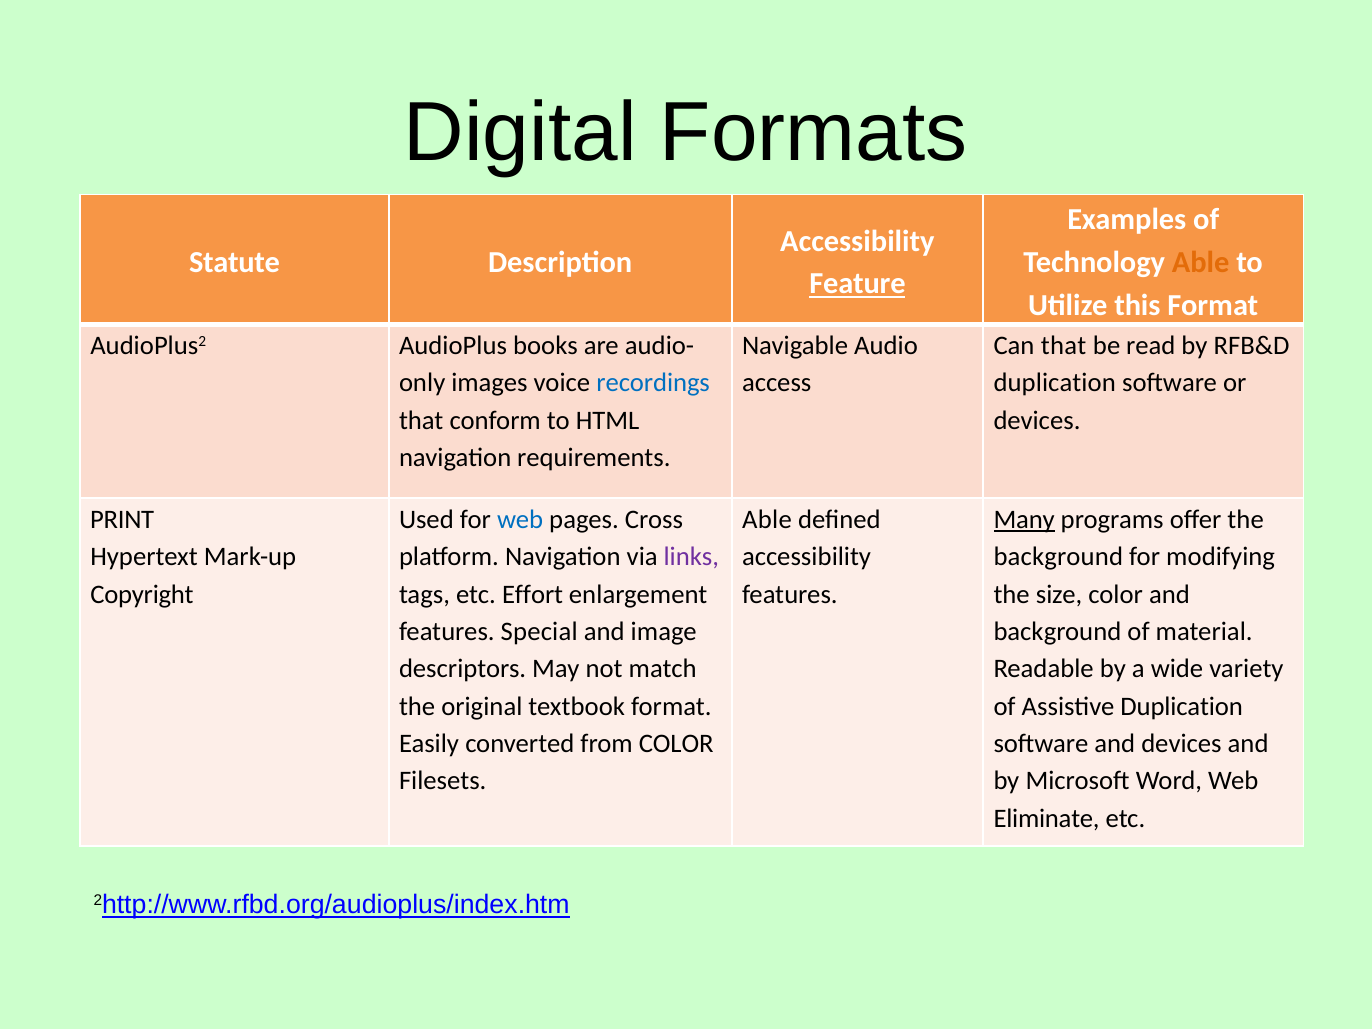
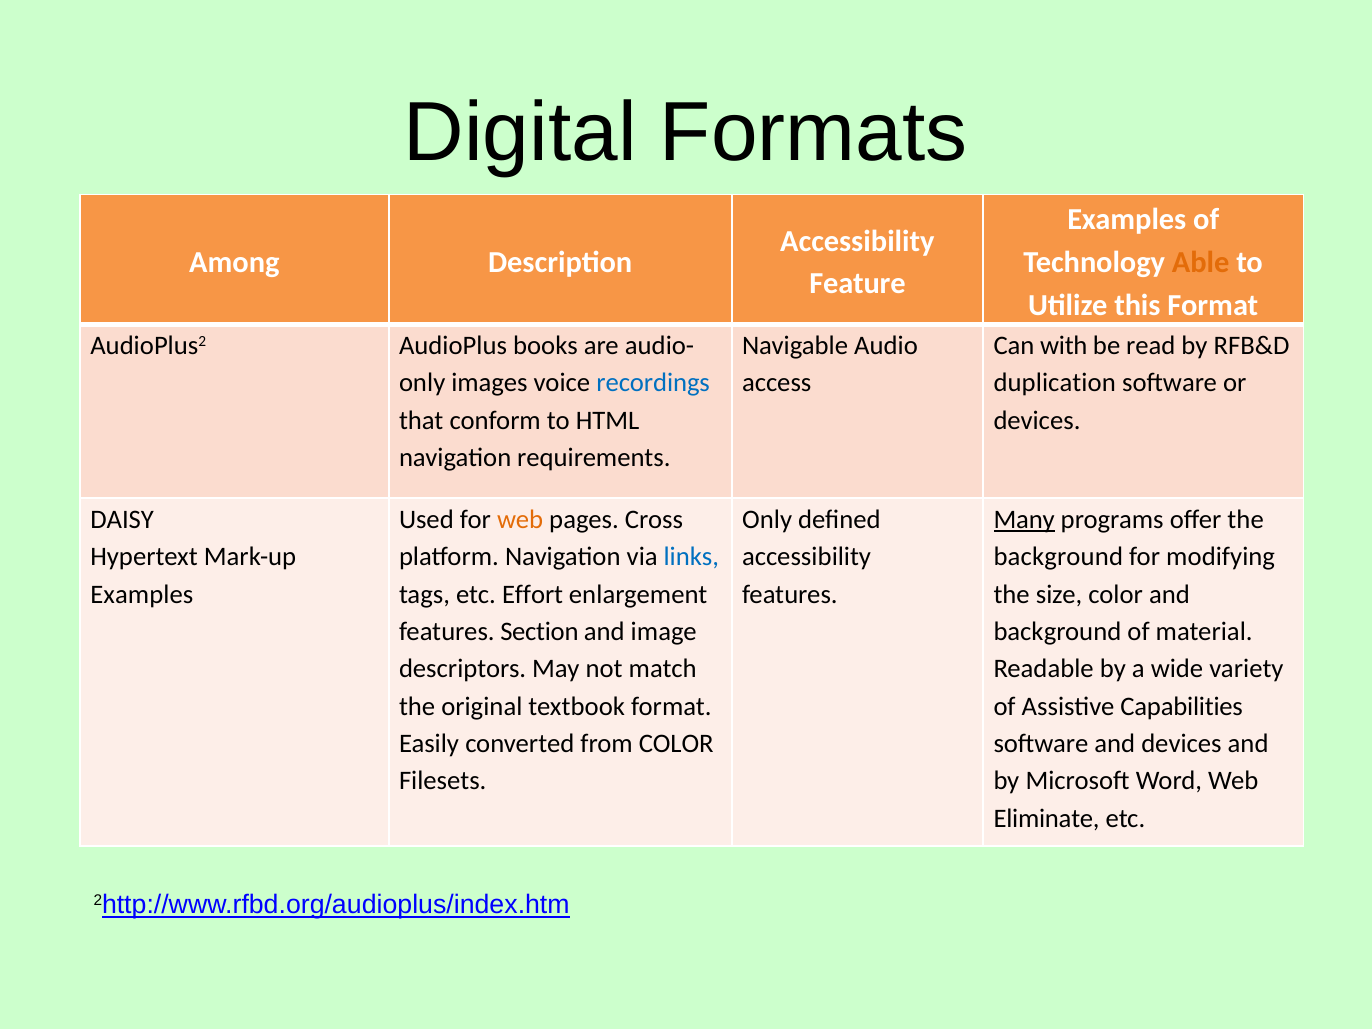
Statute: Statute -> Among
Feature underline: present -> none
Can that: that -> with
PRINT: PRINT -> DAISY
web at (520, 520) colour: blue -> orange
Able at (767, 520): Able -> Only
links colour: purple -> blue
Copyright at (142, 594): Copyright -> Examples
Special: Special -> Section
Assistive Duplication: Duplication -> Capabilities
